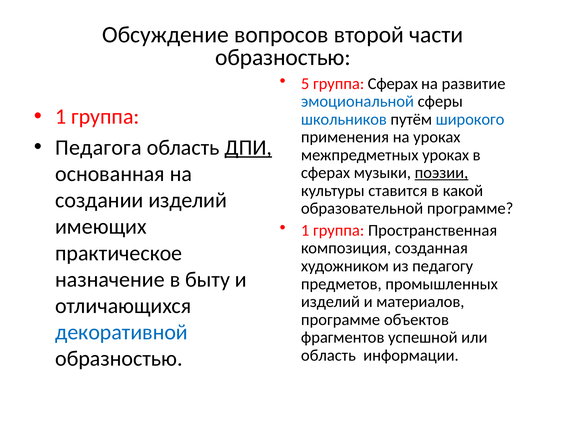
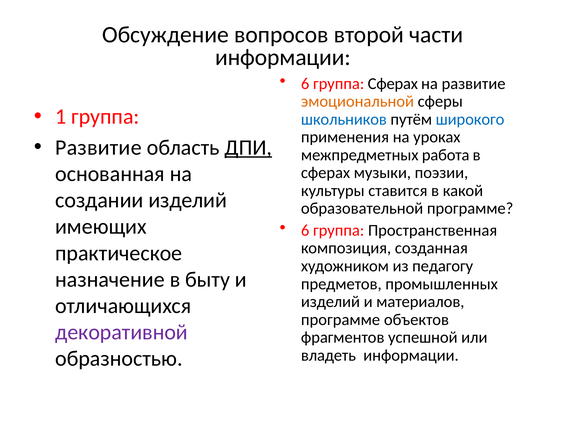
образностью at (283, 57): образностью -> информации
5 at (305, 84): 5 -> 6
эмоциональной colour: blue -> orange
Педагога at (98, 147): Педагога -> Развитие
межпредметных уроках: уроках -> работа
поэзии underline: present -> none
1 at (305, 230): 1 -> 6
декоративной colour: blue -> purple
область at (328, 355): область -> владеть
